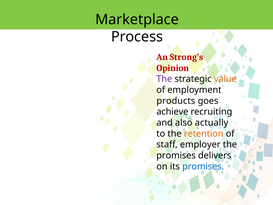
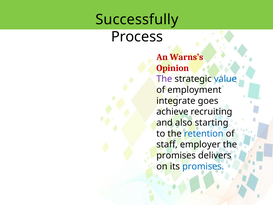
Marketplace: Marketplace -> Successfully
Strong’s: Strong’s -> Warns’s
value colour: orange -> blue
products: products -> integrate
actually: actually -> starting
retention colour: orange -> blue
